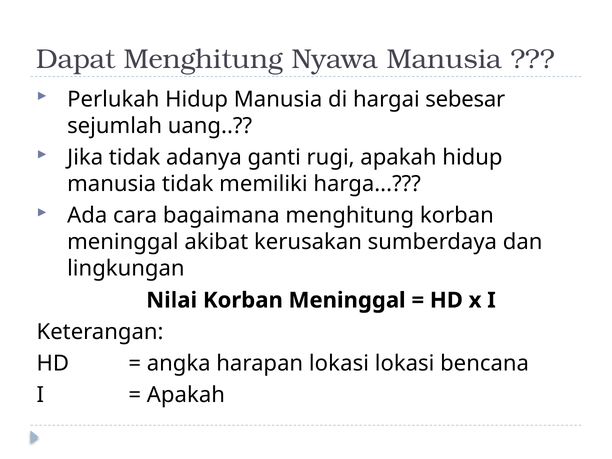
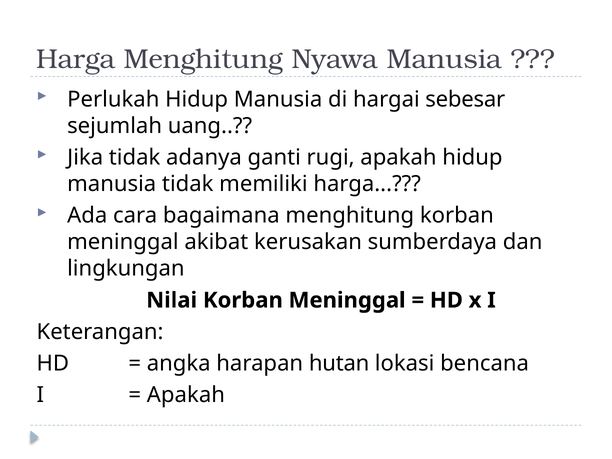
Dapat at (76, 59): Dapat -> Harga
harapan lokasi: lokasi -> hutan
